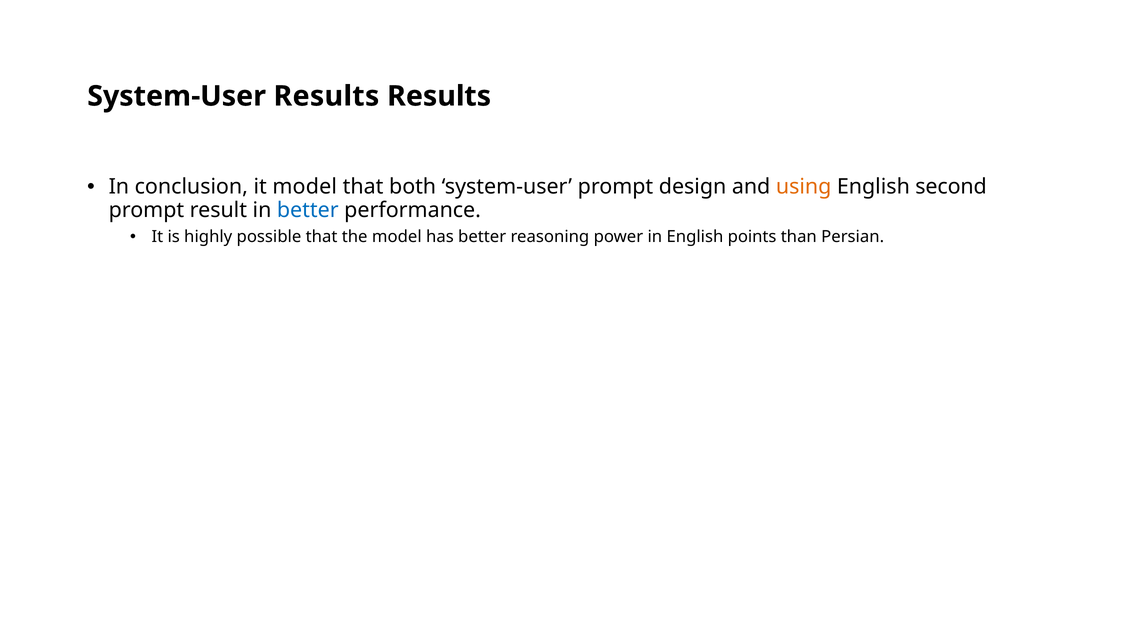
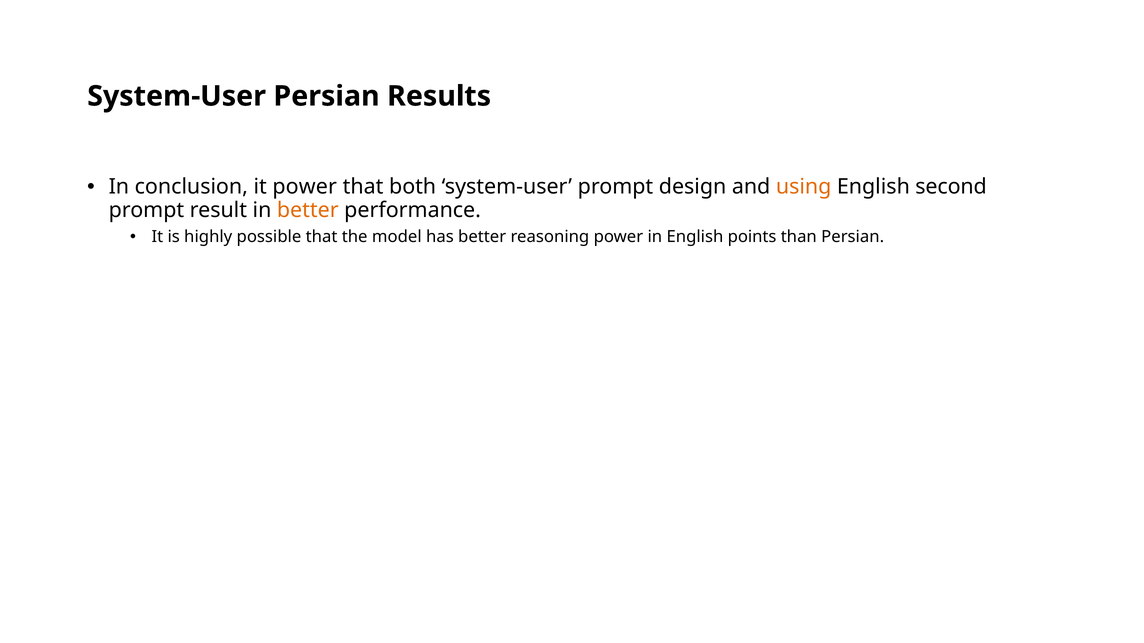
System-User Results: Results -> Persian
it model: model -> power
better at (308, 210) colour: blue -> orange
